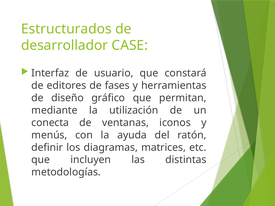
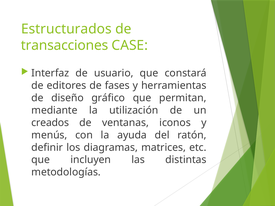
desarrollador: desarrollador -> transacciones
conecta: conecta -> creados
